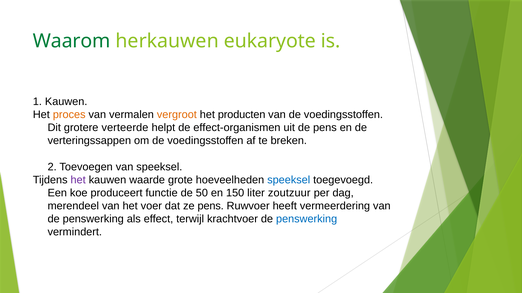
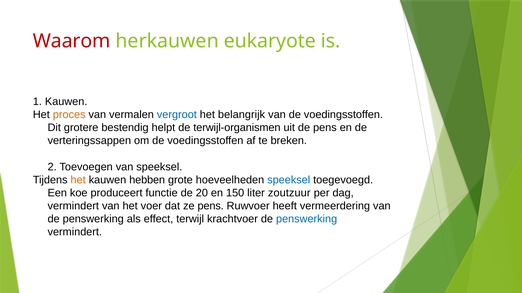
Waarom colour: green -> red
vergroot colour: orange -> blue
producten: producten -> belangrijk
verteerde: verteerde -> bestendig
effect-organismen: effect-organismen -> terwijl-organismen
het at (78, 180) colour: purple -> orange
waarde: waarde -> hebben
50: 50 -> 20
merendeel at (73, 206): merendeel -> vermindert
